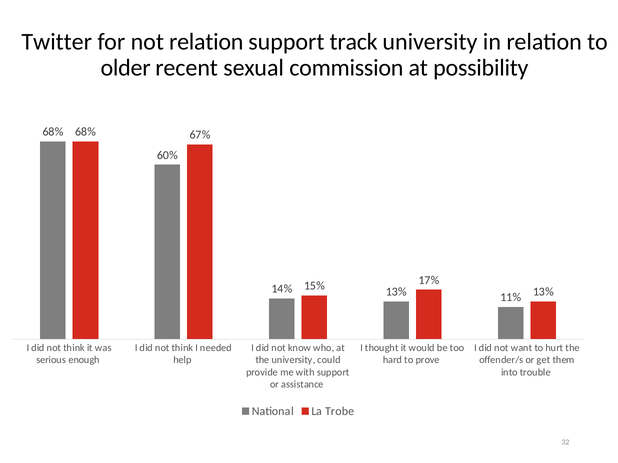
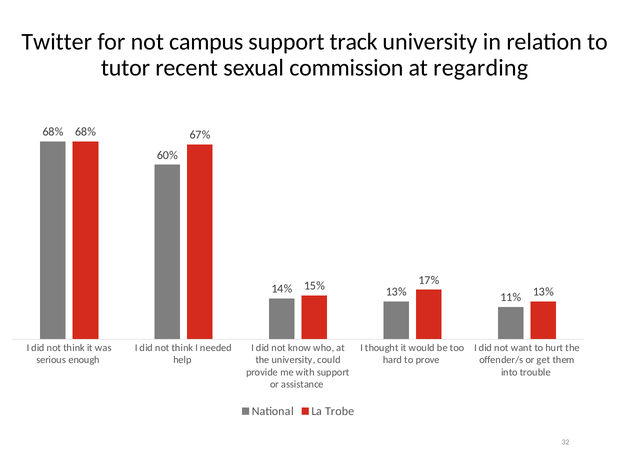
not relation: relation -> campus
older: older -> tutor
possibility: possibility -> regarding
